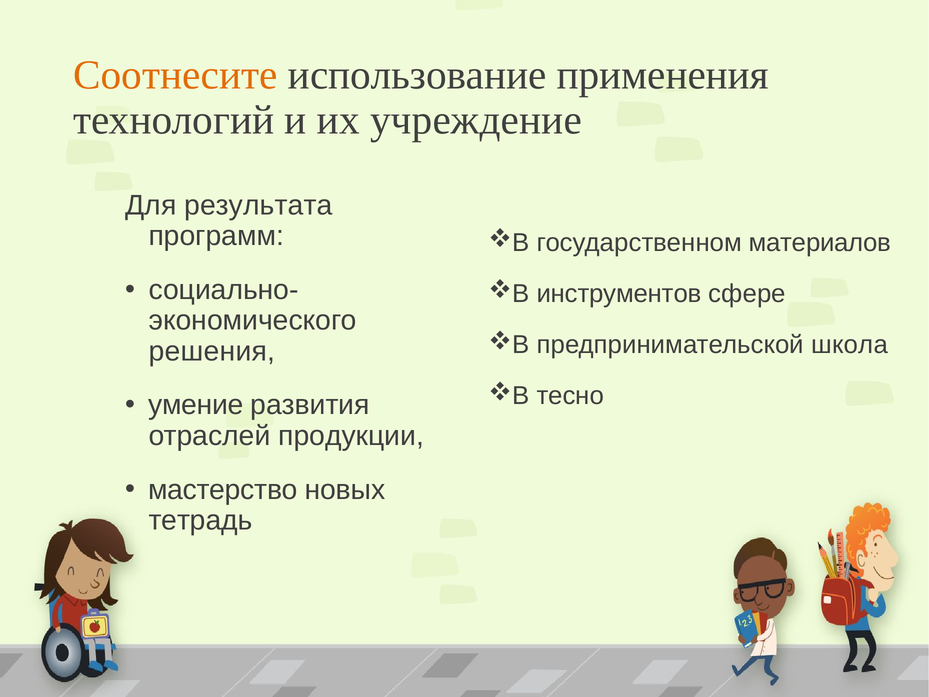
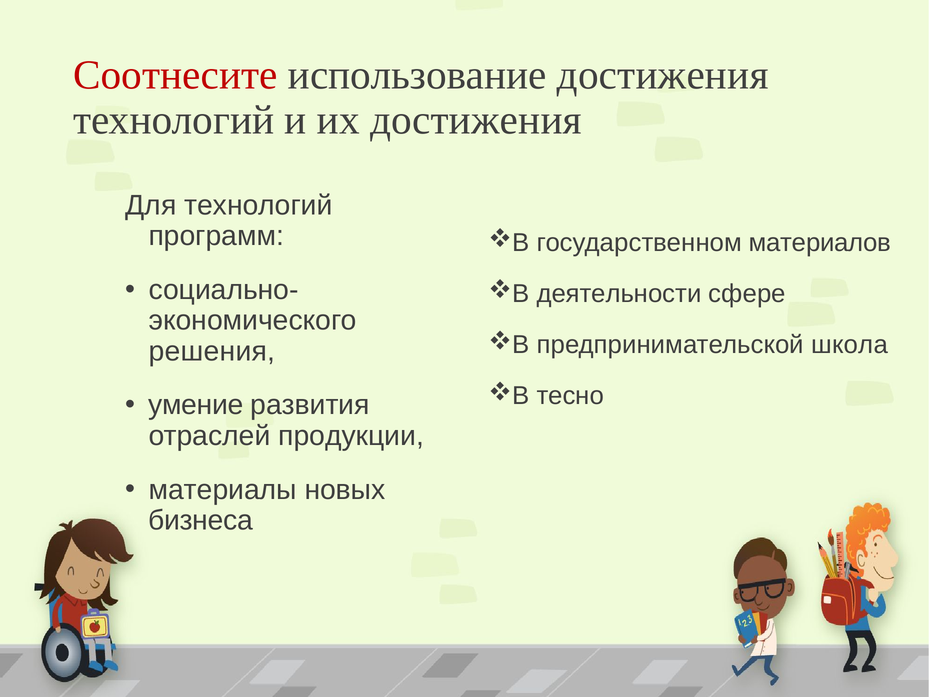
Соотнесите colour: orange -> red
использование применения: применения -> достижения
их учреждение: учреждение -> достижения
Для результата: результата -> технологий
инструментов: инструментов -> деятельности
мастерство: мастерство -> материалы
тетрадь: тетрадь -> бизнеса
